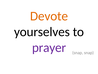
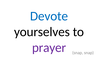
Devote colour: orange -> blue
